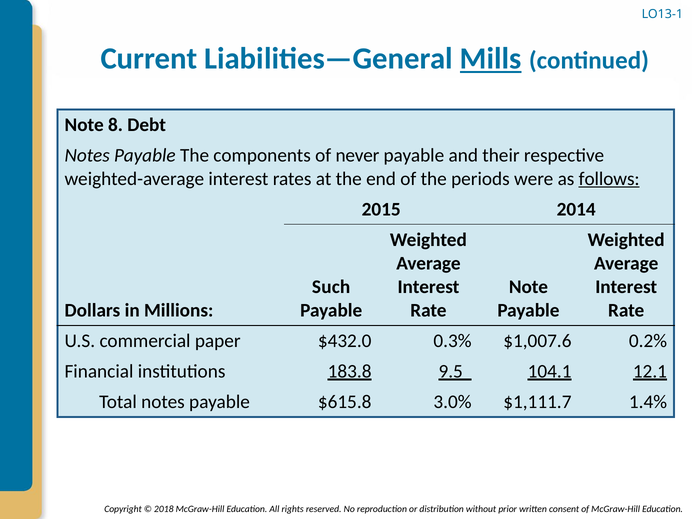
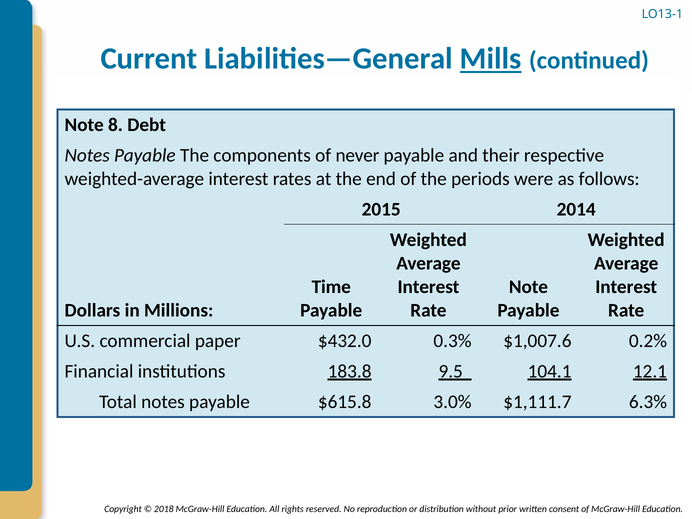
follows underline: present -> none
Such: Such -> Time
1.4%: 1.4% -> 6.3%
